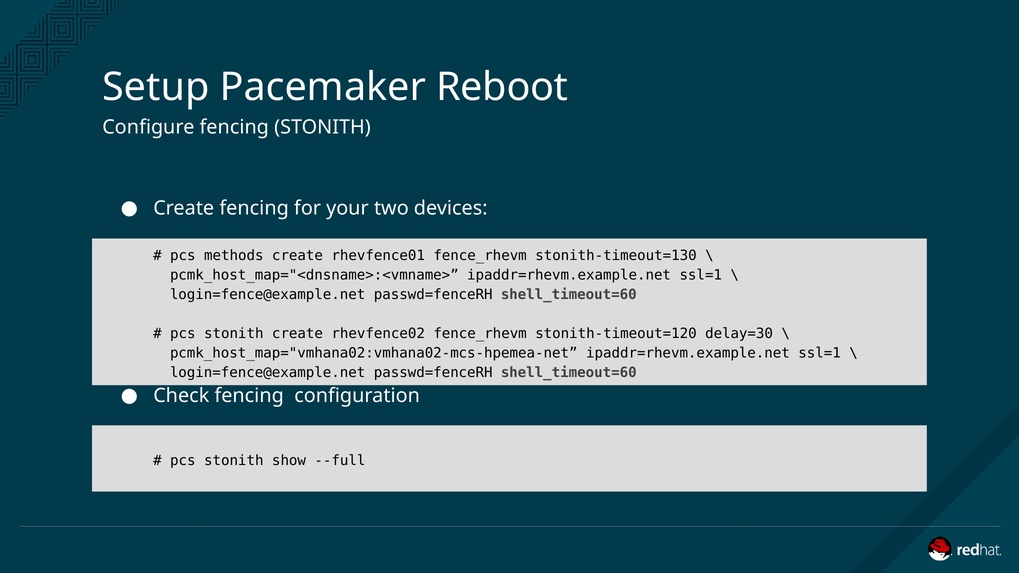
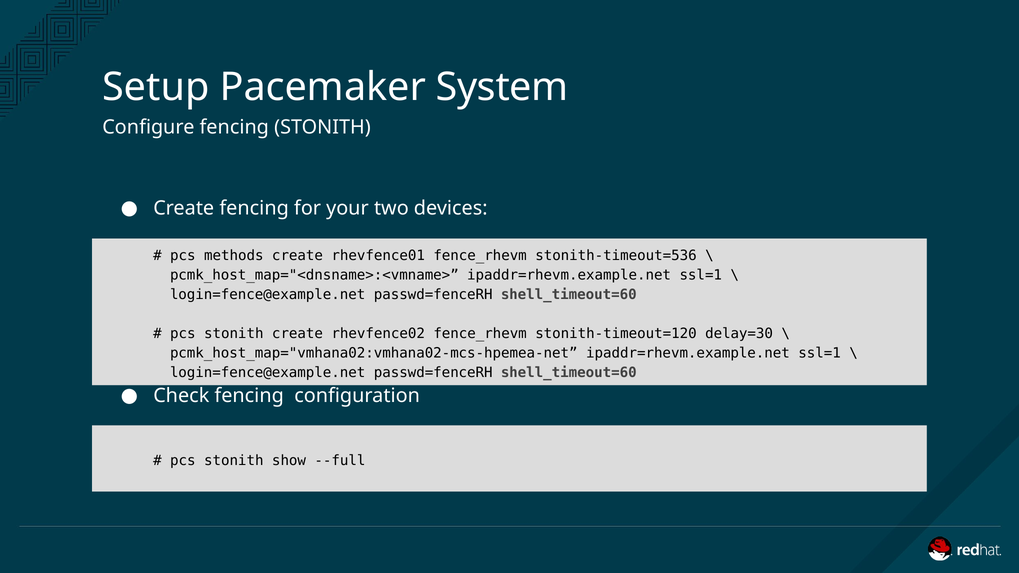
Reboot: Reboot -> System
stonith-timeout=130: stonith-timeout=130 -> stonith-timeout=536
